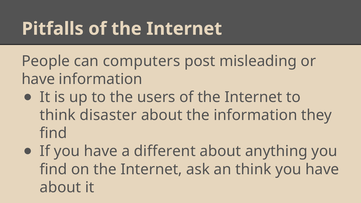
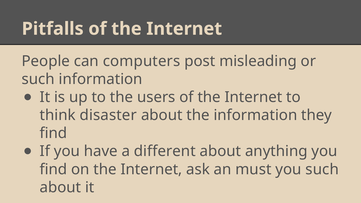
have at (38, 79): have -> such
an think: think -> must
have at (322, 169): have -> such
